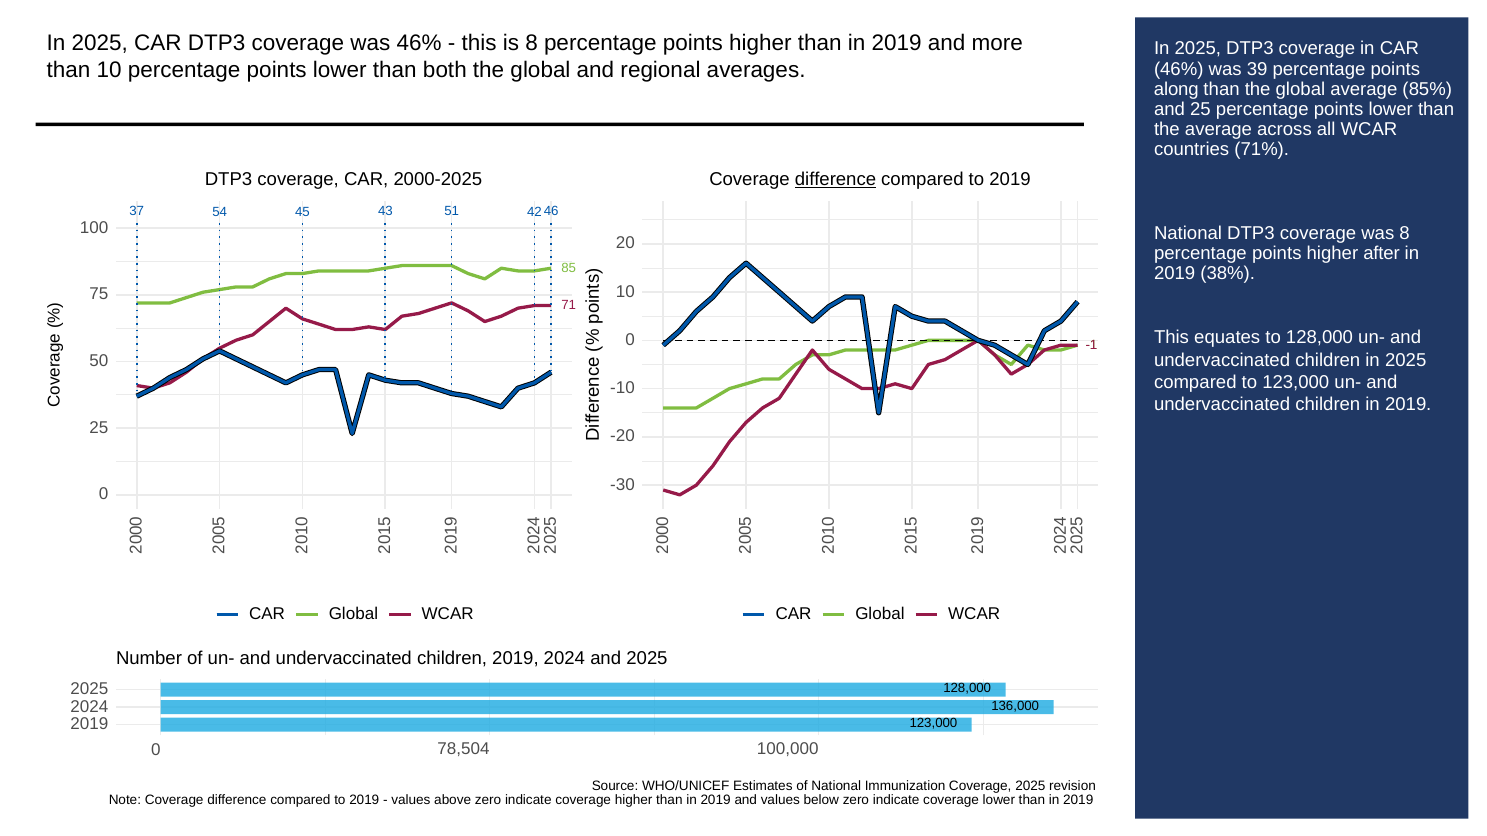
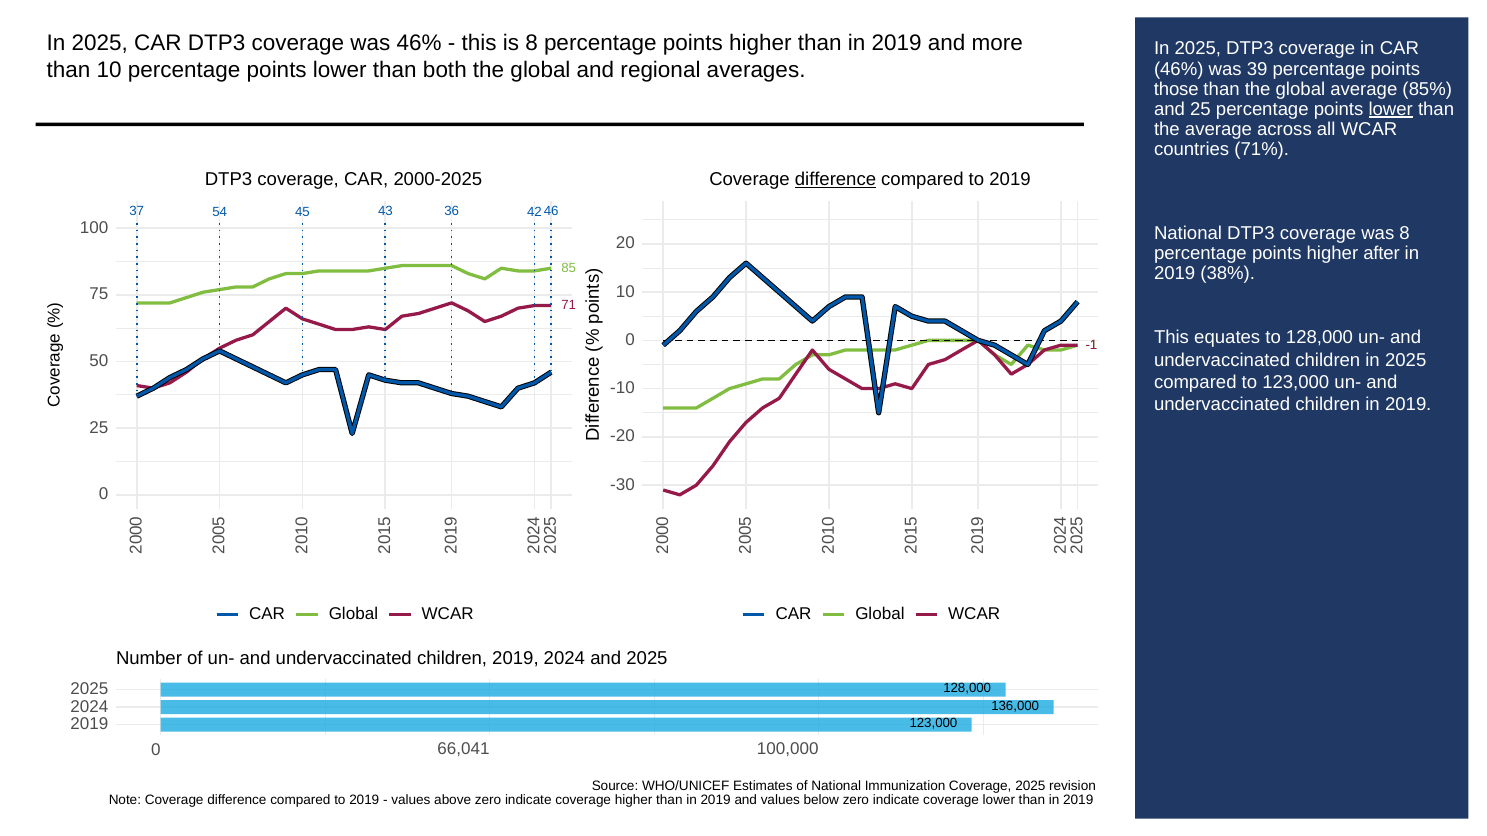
along: along -> those
lower at (1391, 109) underline: none -> present
51: 51 -> 36
78,504: 78,504 -> 66,041
